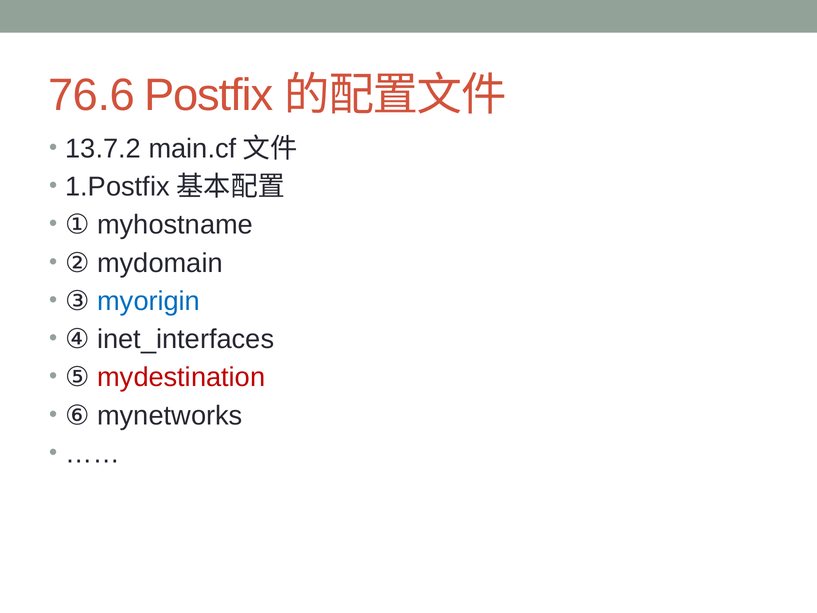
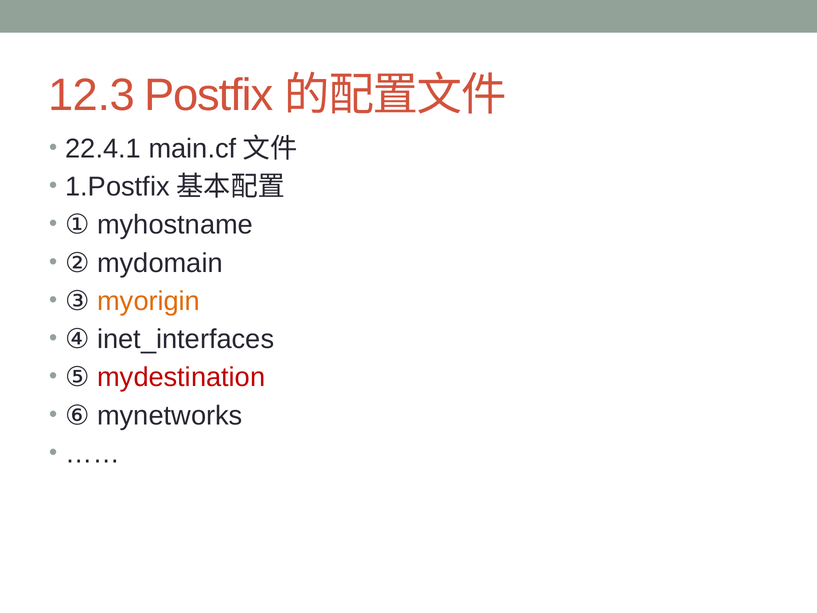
76.6: 76.6 -> 12.3
13.7.2: 13.7.2 -> 22.4.1
myorigin colour: blue -> orange
